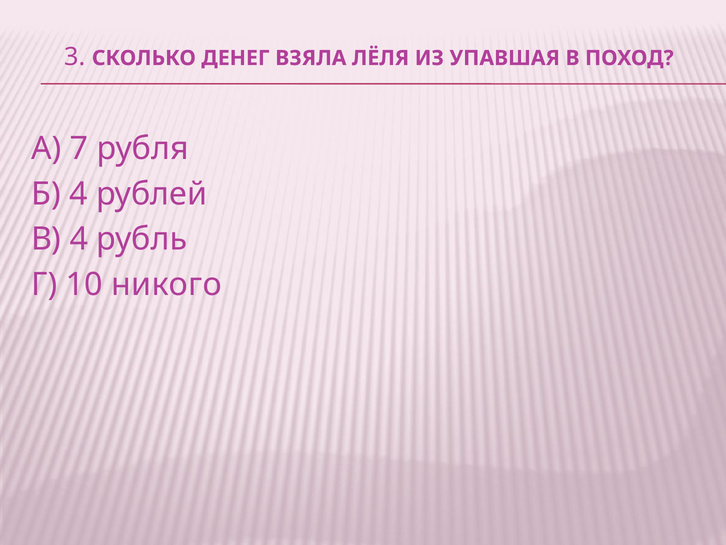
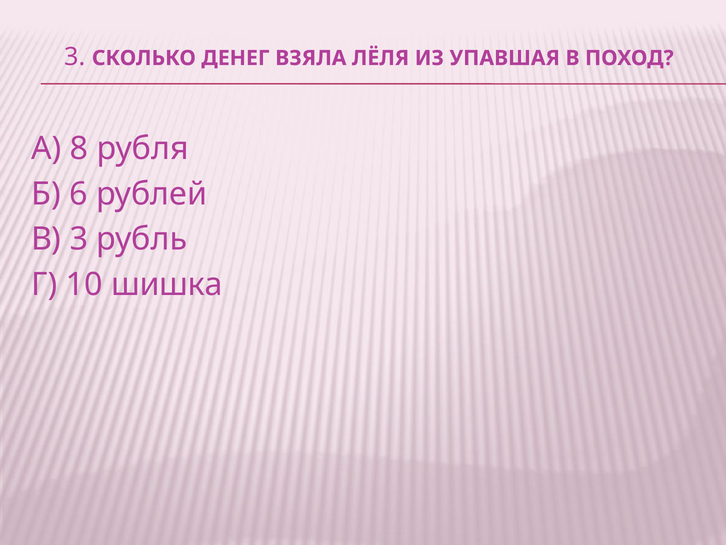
7: 7 -> 8
Б 4: 4 -> 6
В 4: 4 -> 3
никого: никого -> шишка
